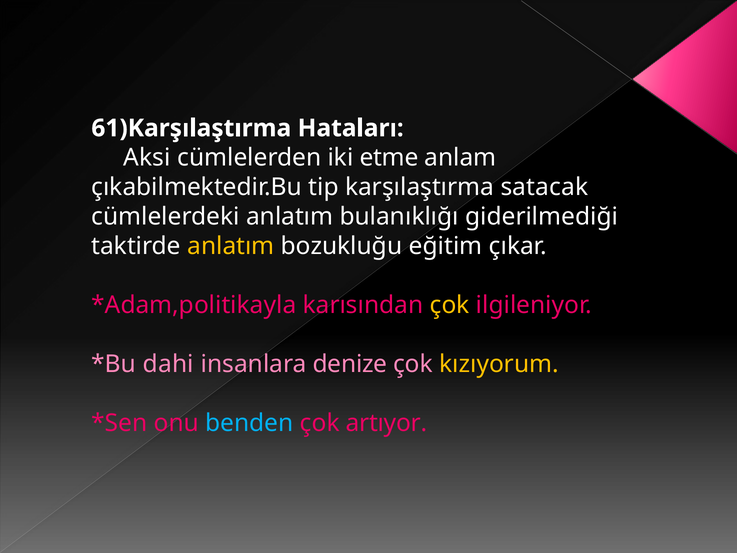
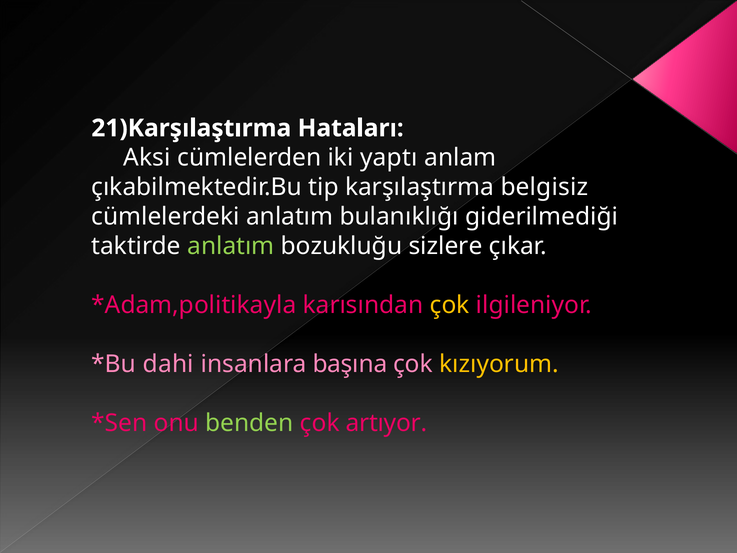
61)Karşılaştırma: 61)Karşılaştırma -> 21)Karşılaştırma
etme: etme -> yaptı
satacak: satacak -> belgisiz
anlatım at (231, 246) colour: yellow -> light green
eğitim: eğitim -> sizlere
denize: denize -> başına
benden colour: light blue -> light green
